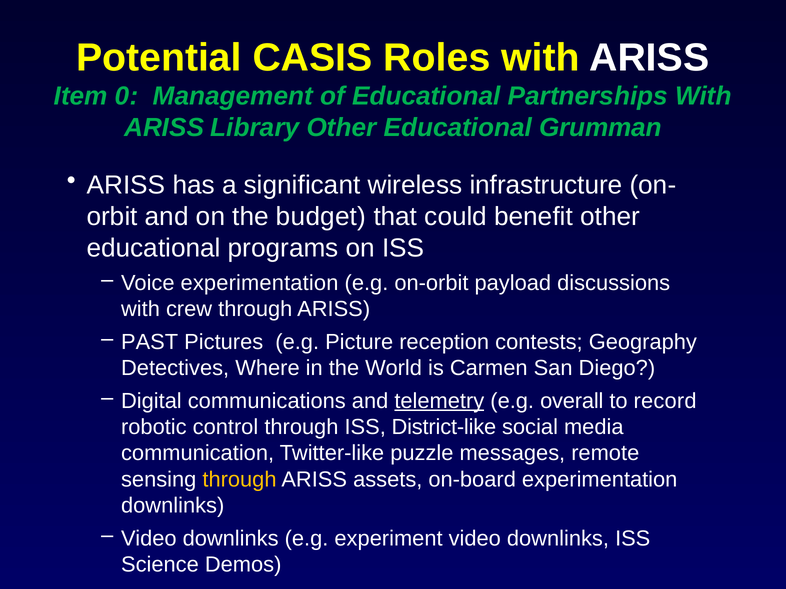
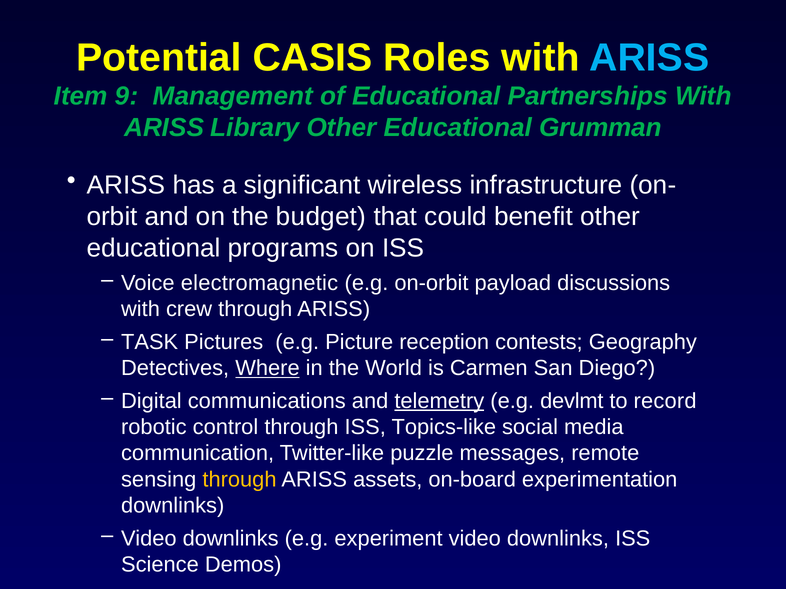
ARISS at (649, 58) colour: white -> light blue
0: 0 -> 9
Voice experimentation: experimentation -> electromagnetic
PAST: PAST -> TASK
Where underline: none -> present
overall: overall -> devlmt
District-like: District-like -> Topics-like
